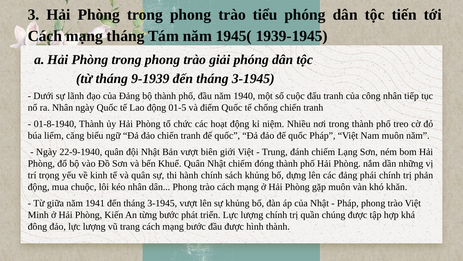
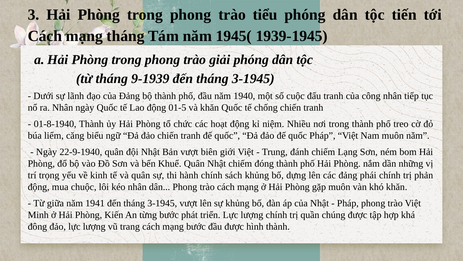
và điểm: điểm -> khăn
